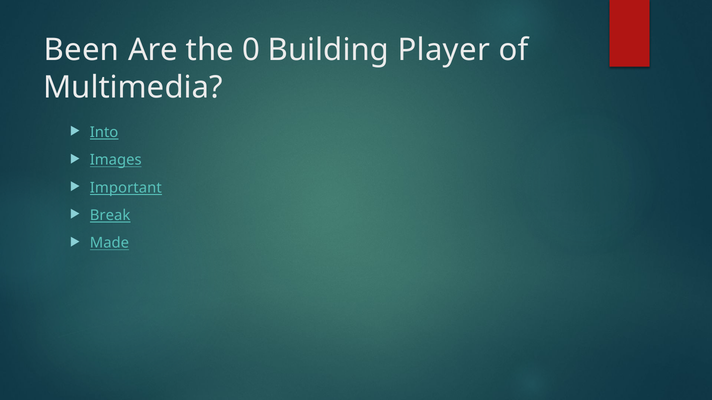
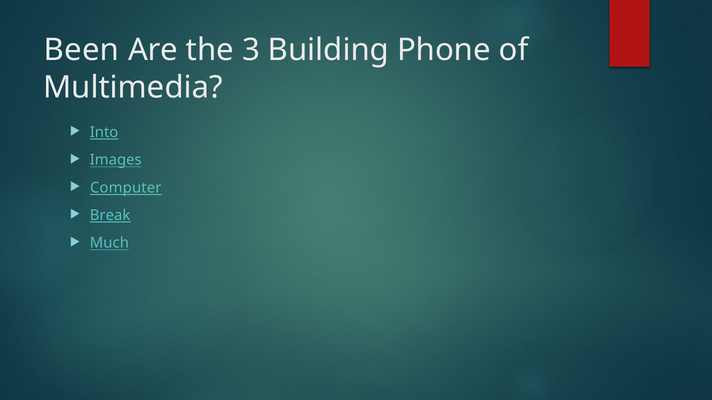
0: 0 -> 3
Player: Player -> Phone
Important: Important -> Computer
Made: Made -> Much
